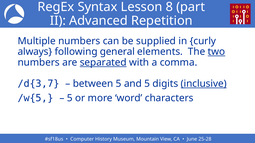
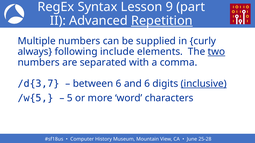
8: 8 -> 9
Repetition underline: none -> present
general: general -> include
separated underline: present -> none
between 5: 5 -> 6
and 5: 5 -> 6
